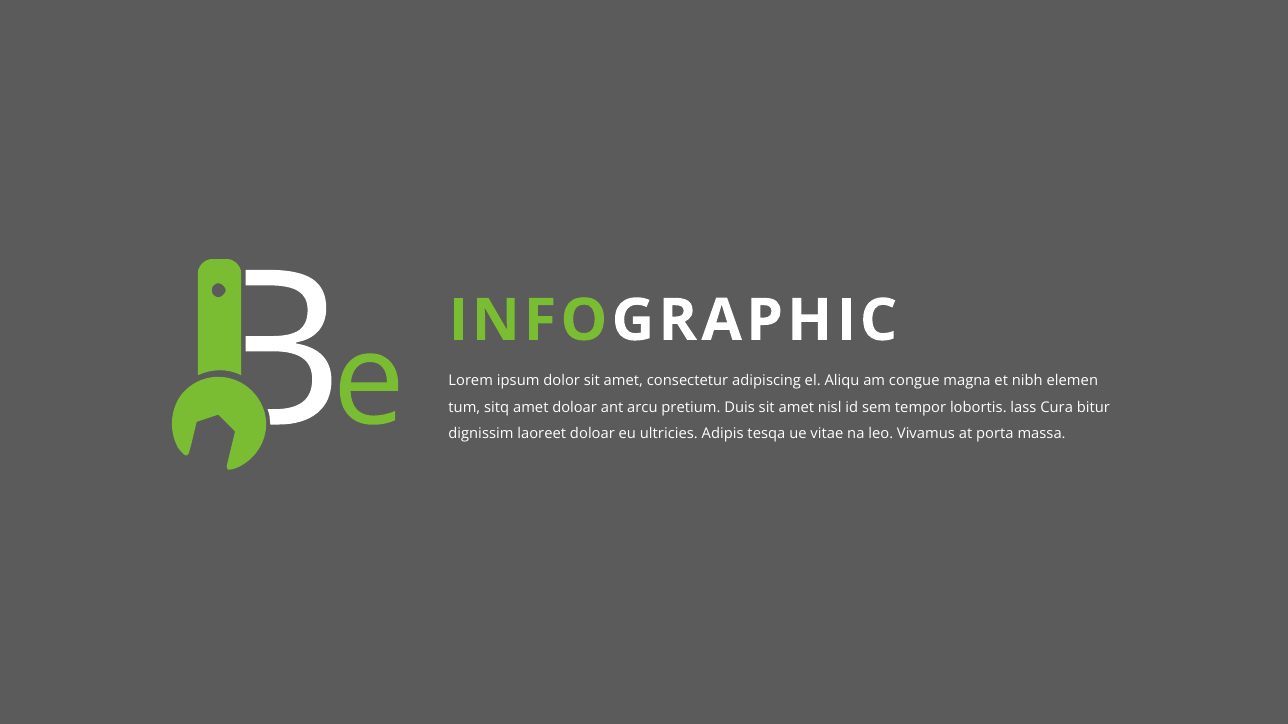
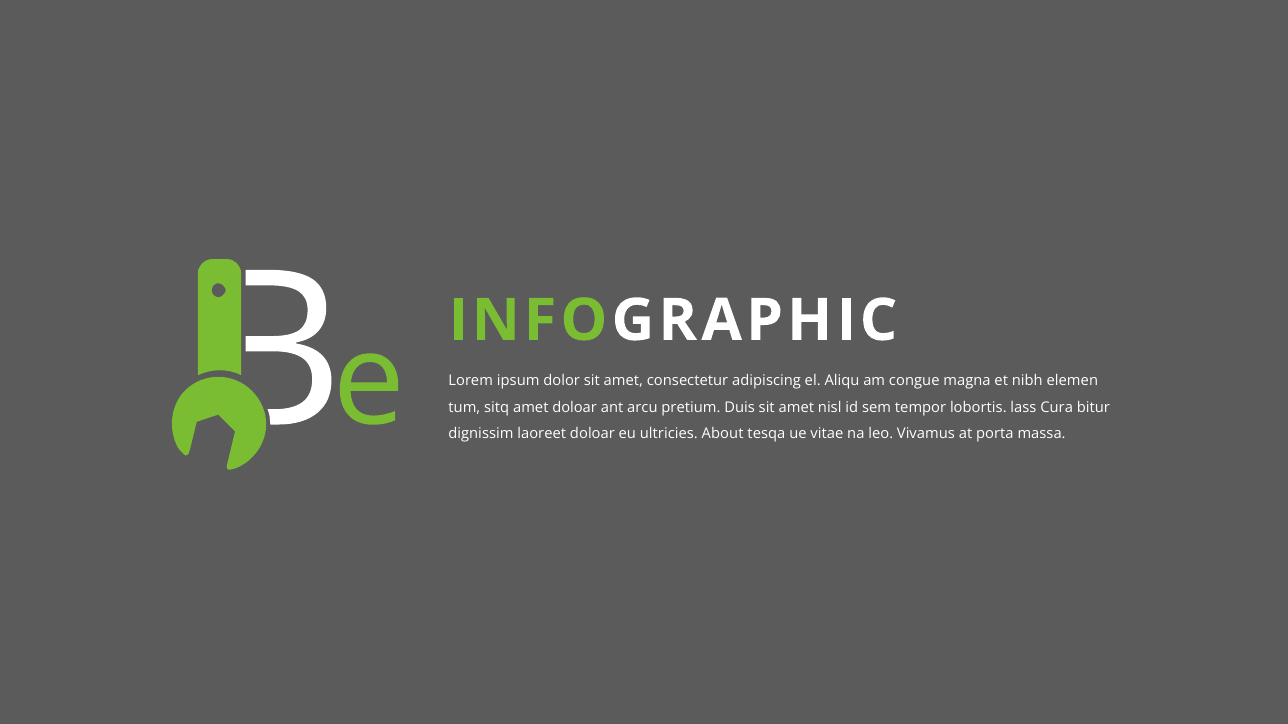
Adipis: Adipis -> About
